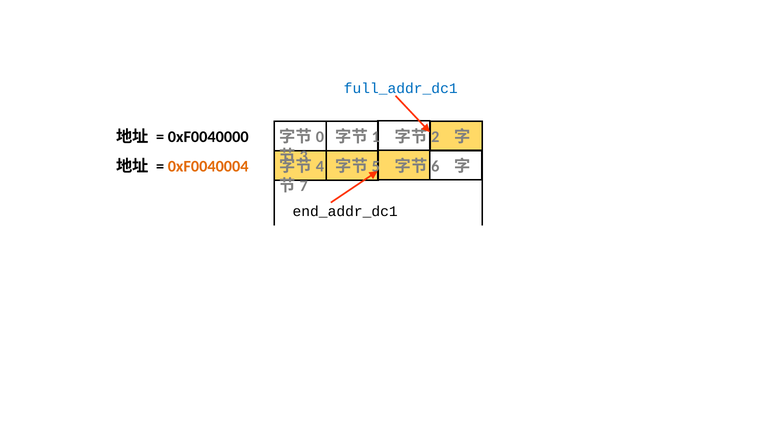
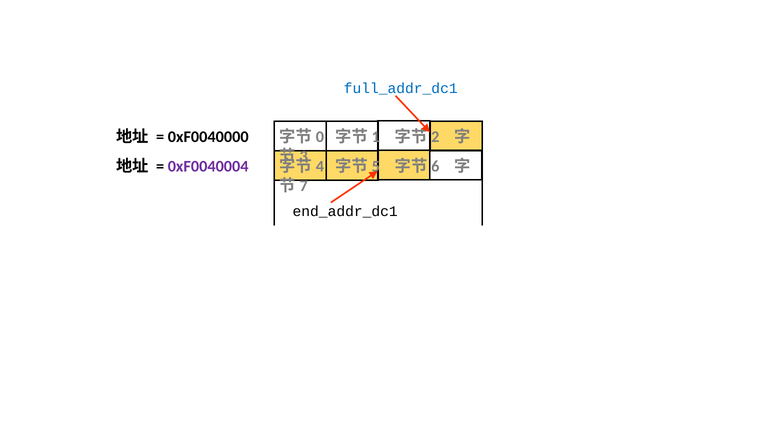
0xF0040004 colour: orange -> purple
